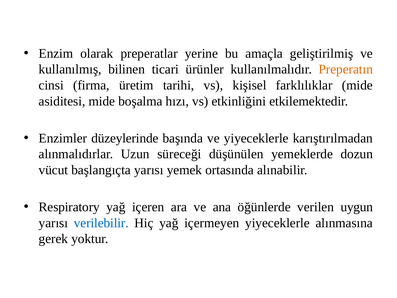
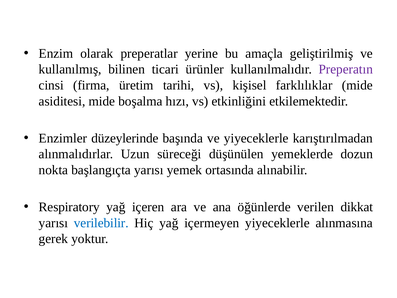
Preperatın colour: orange -> purple
vücut: vücut -> nokta
uygun: uygun -> dikkat
